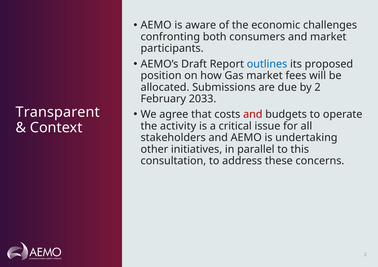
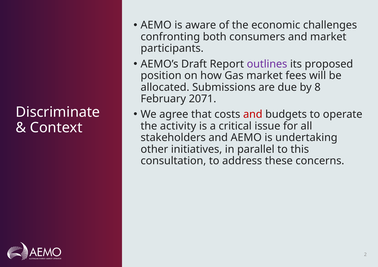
outlines colour: blue -> purple
by 2: 2 -> 8
2033: 2033 -> 2071
Transparent: Transparent -> Discriminate
